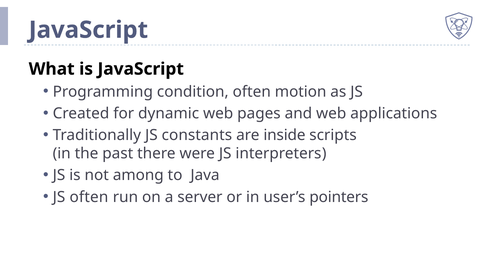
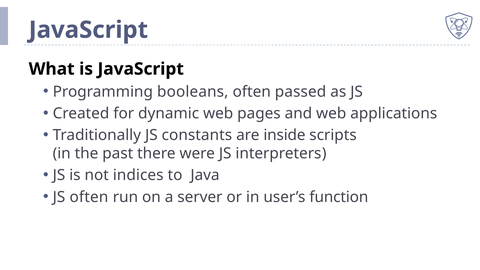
condition: condition -> booleans
motion: motion -> passed
among: among -> indices
pointers: pointers -> function
